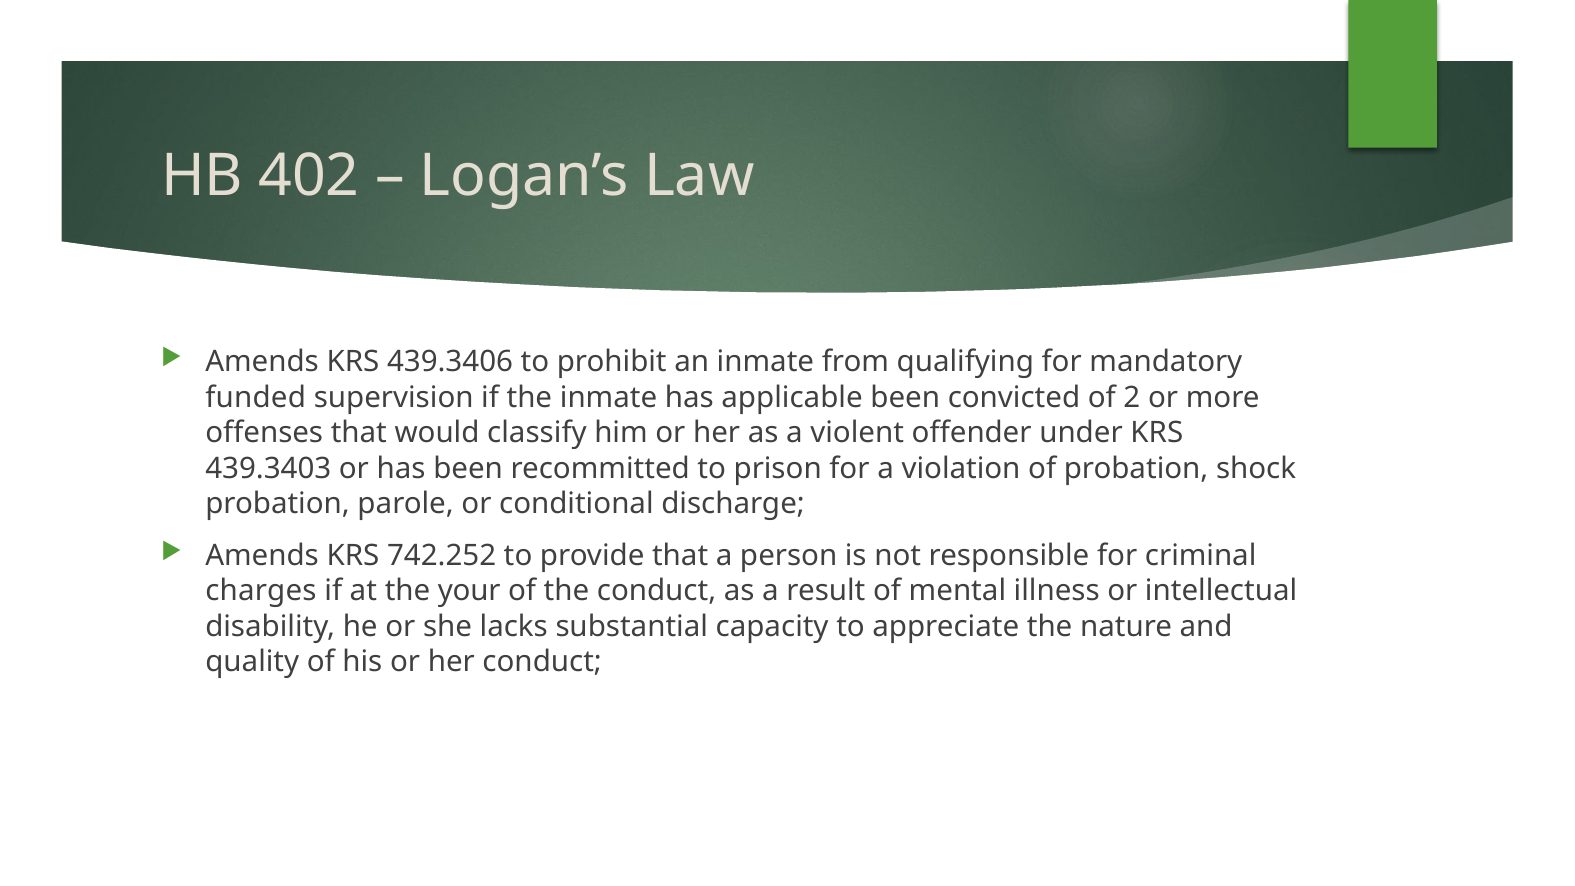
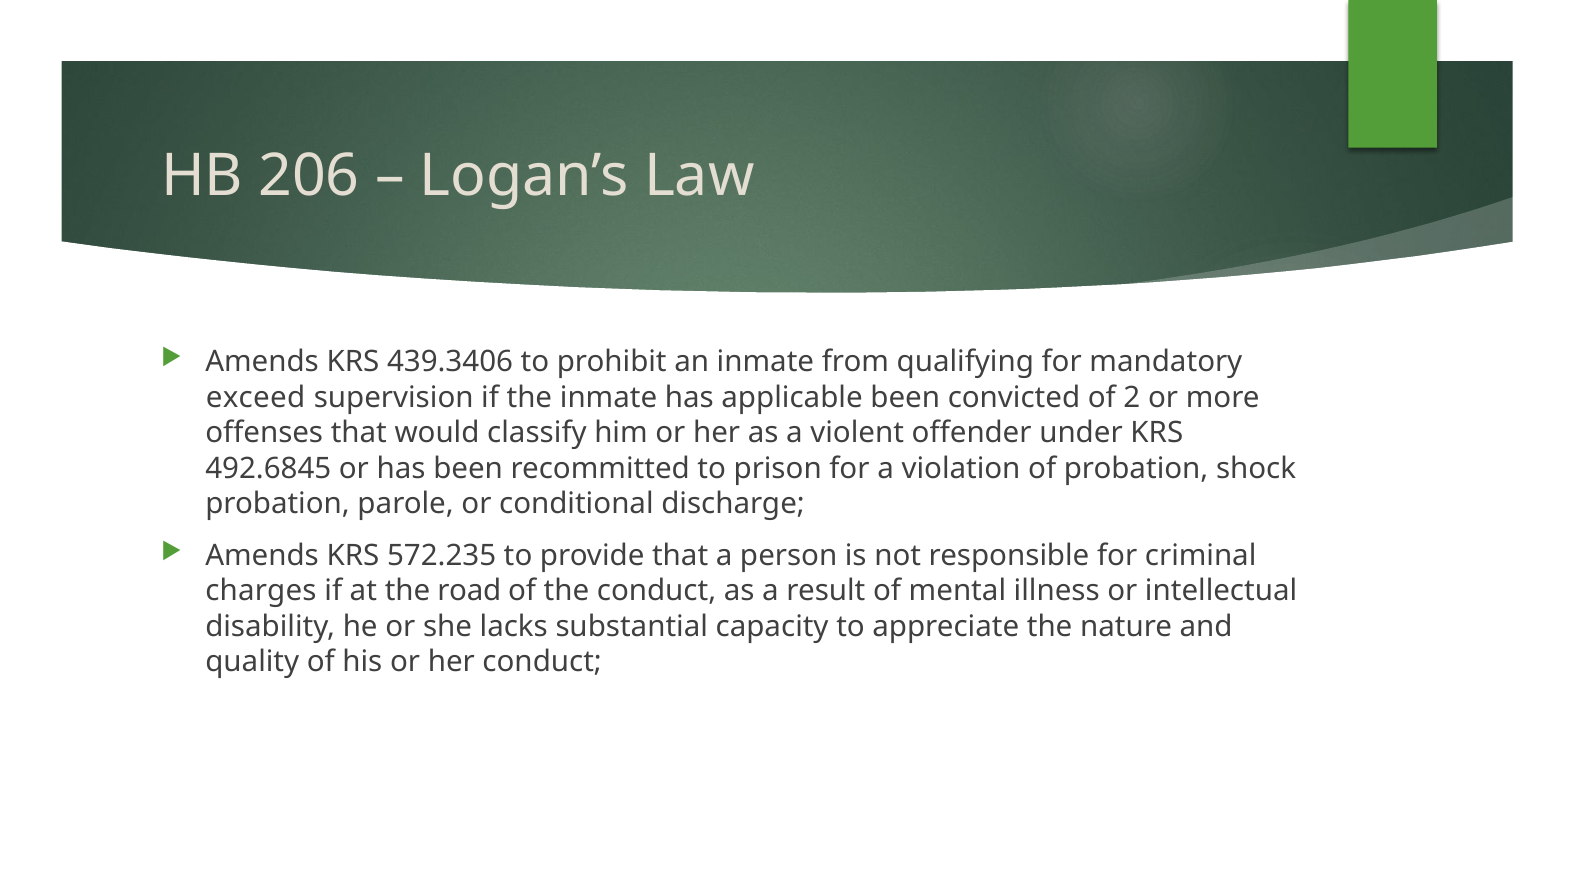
402: 402 -> 206
funded: funded -> exceed
439.3403: 439.3403 -> 492.6845
742.252: 742.252 -> 572.235
your: your -> road
